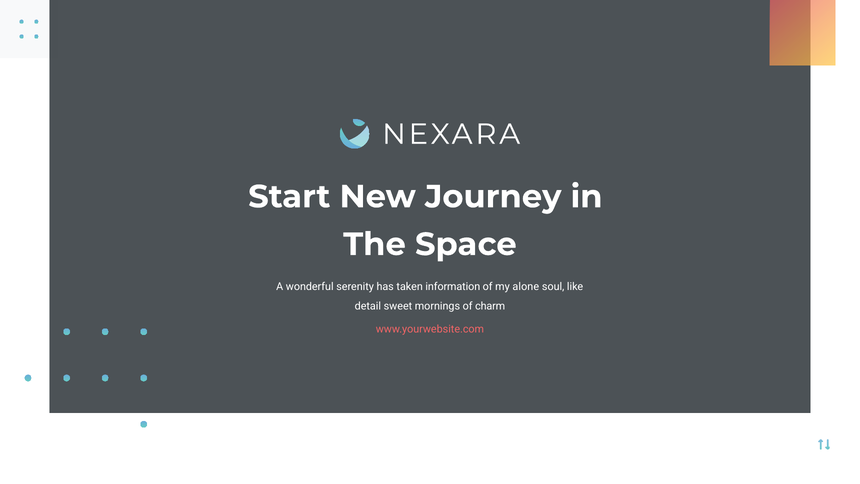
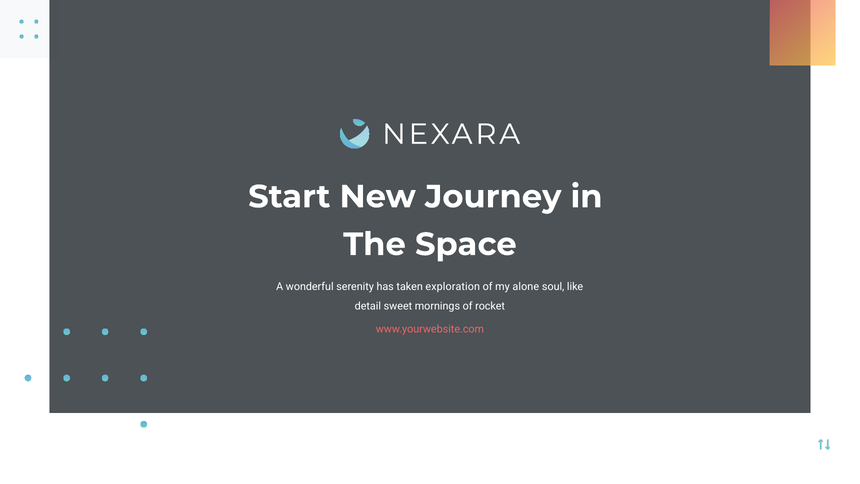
information: information -> exploration
charm: charm -> rocket
